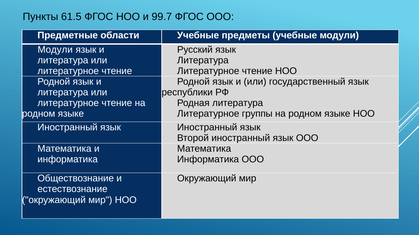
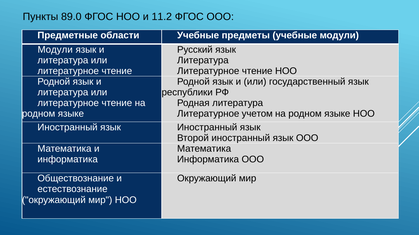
61.5: 61.5 -> 89.0
99.7: 99.7 -> 11.2
группы: группы -> учетом
